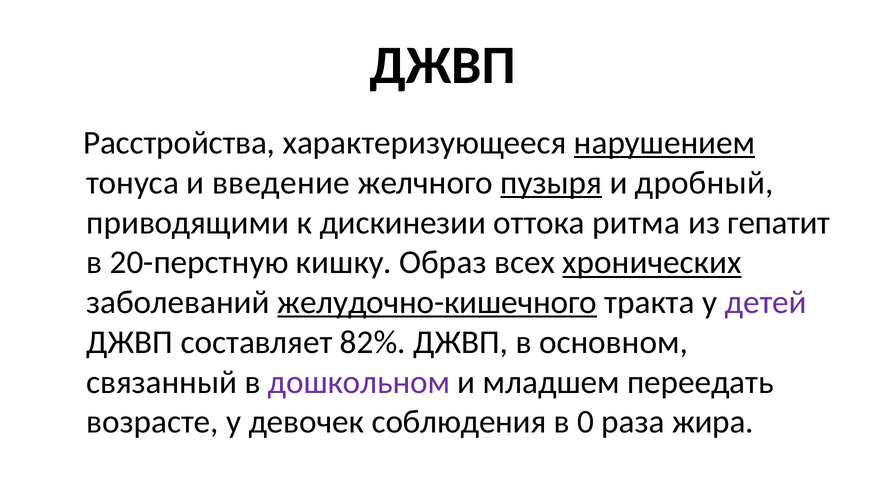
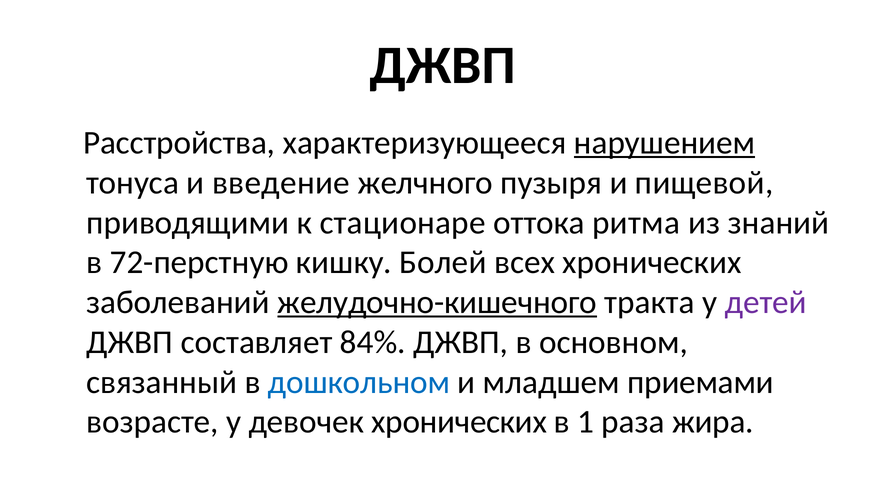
пузыря underline: present -> none
дробный: дробный -> пищевой
дискинезии: дискинезии -> стационаре
гепатит: гепатит -> знаний
20-перстную: 20-перстную -> 72-перстную
Образ: Образ -> Болей
хронических at (652, 263) underline: present -> none
82%: 82% -> 84%
дошкольном colour: purple -> blue
переедать: переедать -> приемами
девочек соблюдения: соблюдения -> хронических
0: 0 -> 1
